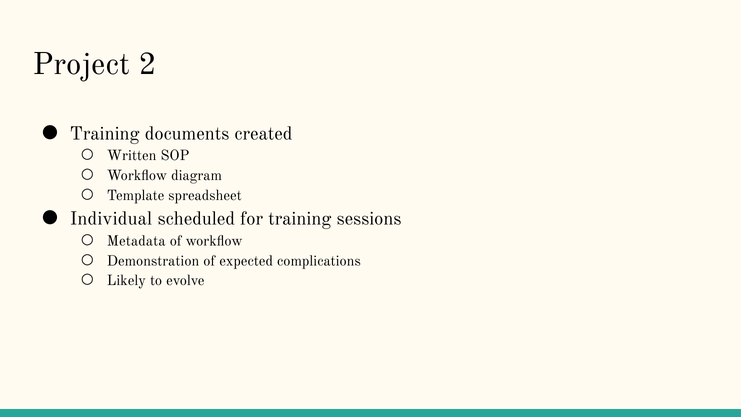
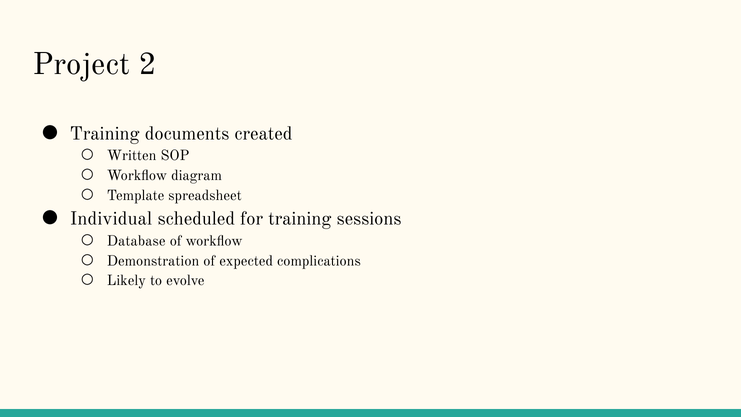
Metadata: Metadata -> Database
